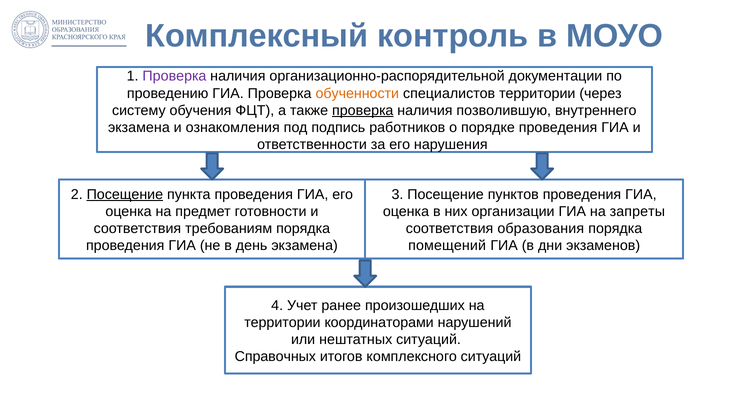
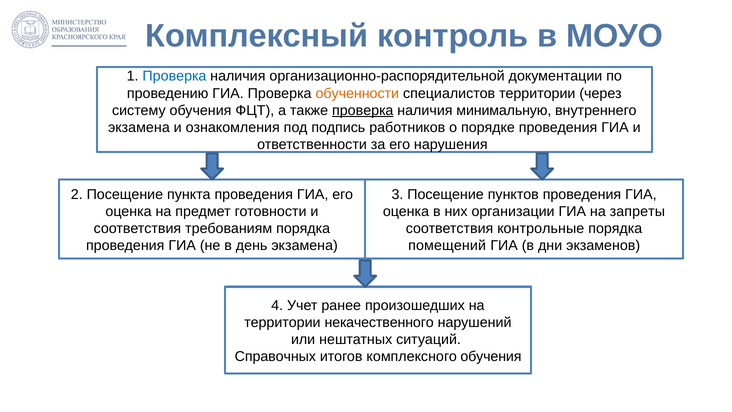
Проверка at (174, 76) colour: purple -> blue
позволившую: позволившую -> минимальную
Посещение at (125, 194) underline: present -> none
образования: образования -> контрольные
координаторами: координаторами -> некачественного
комплексного ситуаций: ситуаций -> обучения
